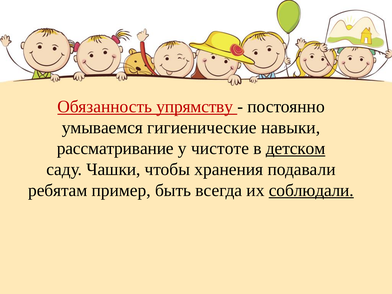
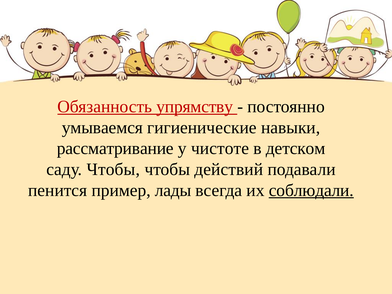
детском underline: present -> none
саду Чашки: Чашки -> Чтобы
хранения: хранения -> действий
ребятам: ребятам -> пенится
быть: быть -> лады
